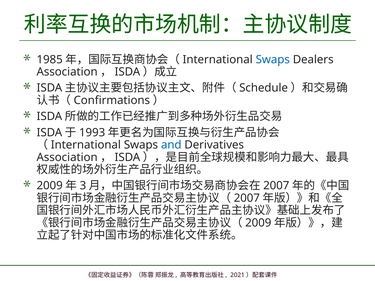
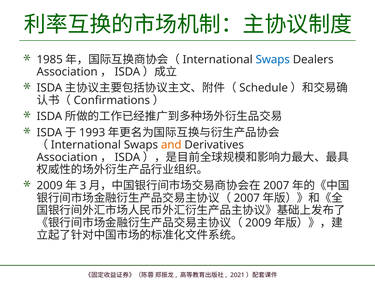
and colour: blue -> orange
